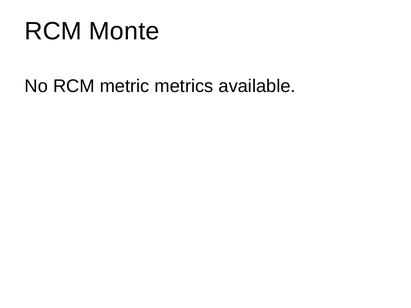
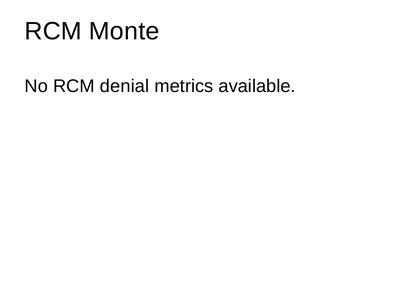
metric: metric -> denial
